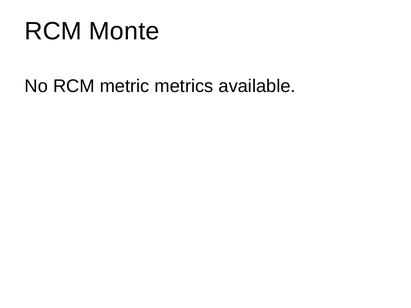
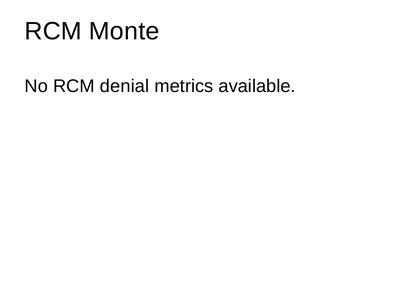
metric: metric -> denial
